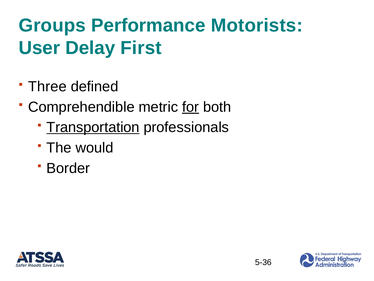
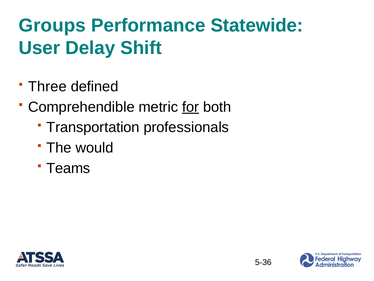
Motorists: Motorists -> Statewide
First: First -> Shift
Transportation underline: present -> none
Border: Border -> Teams
